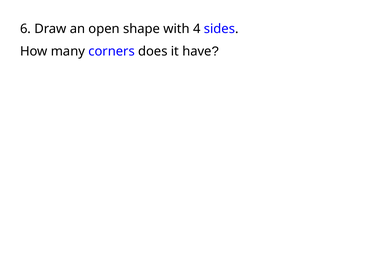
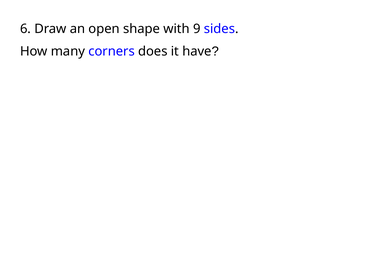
4: 4 -> 9
